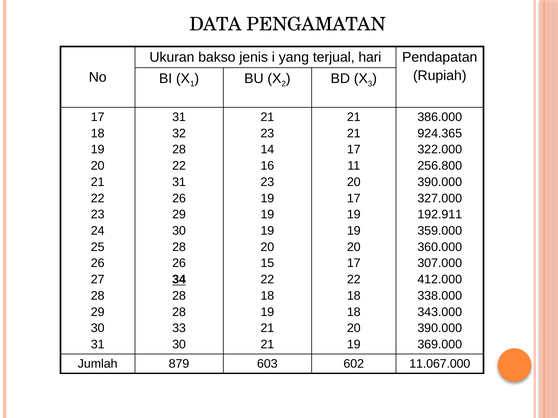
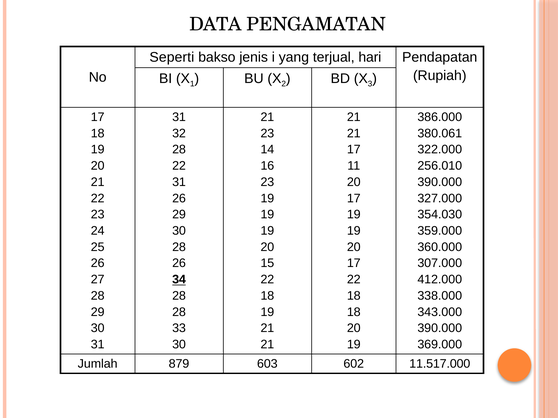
Ukuran: Ukuran -> Seperti
924.365: 924.365 -> 380.061
256.800: 256.800 -> 256.010
192.911: 192.911 -> 354.030
11.067.000: 11.067.000 -> 11.517.000
